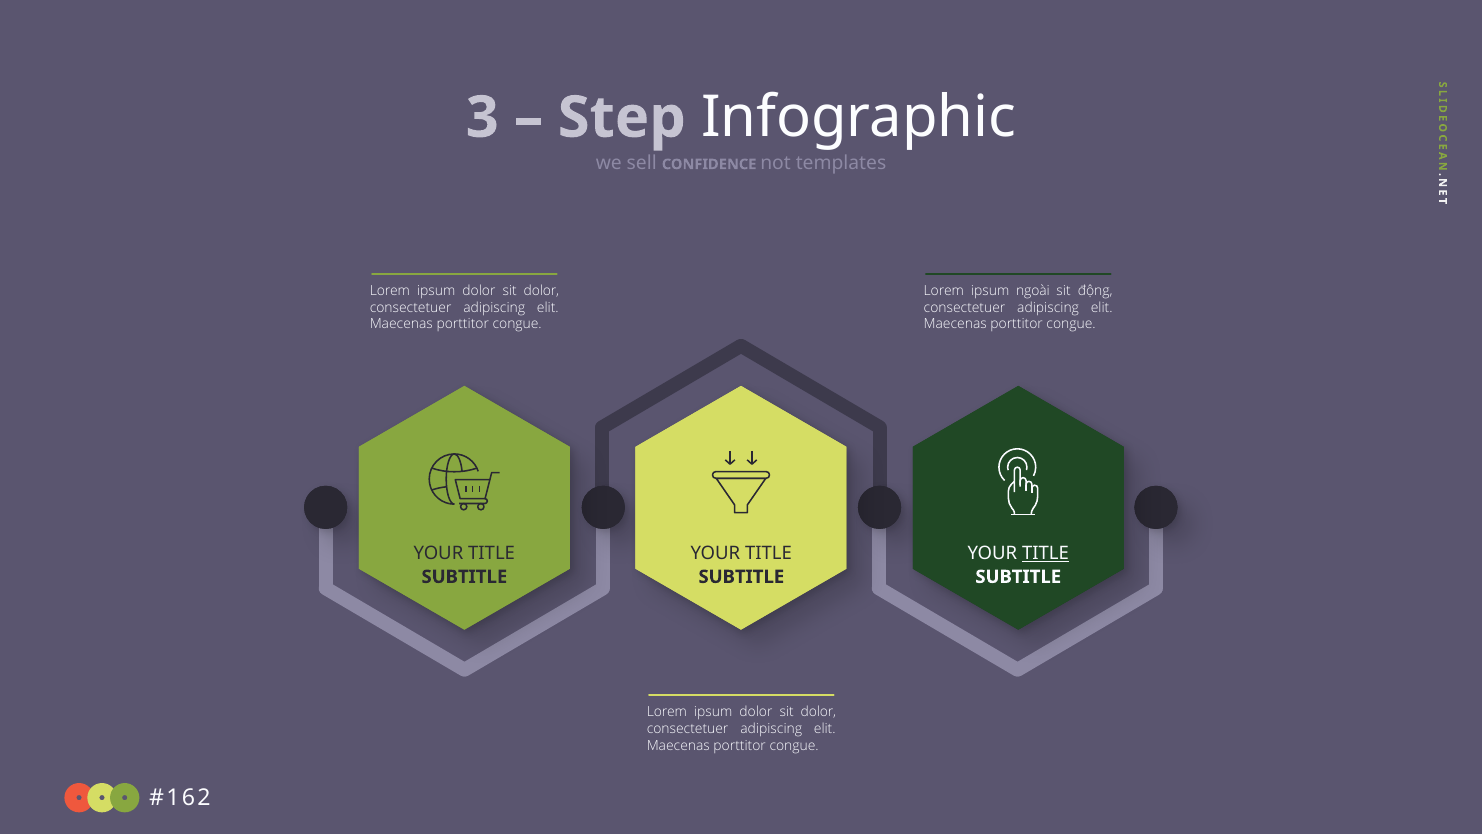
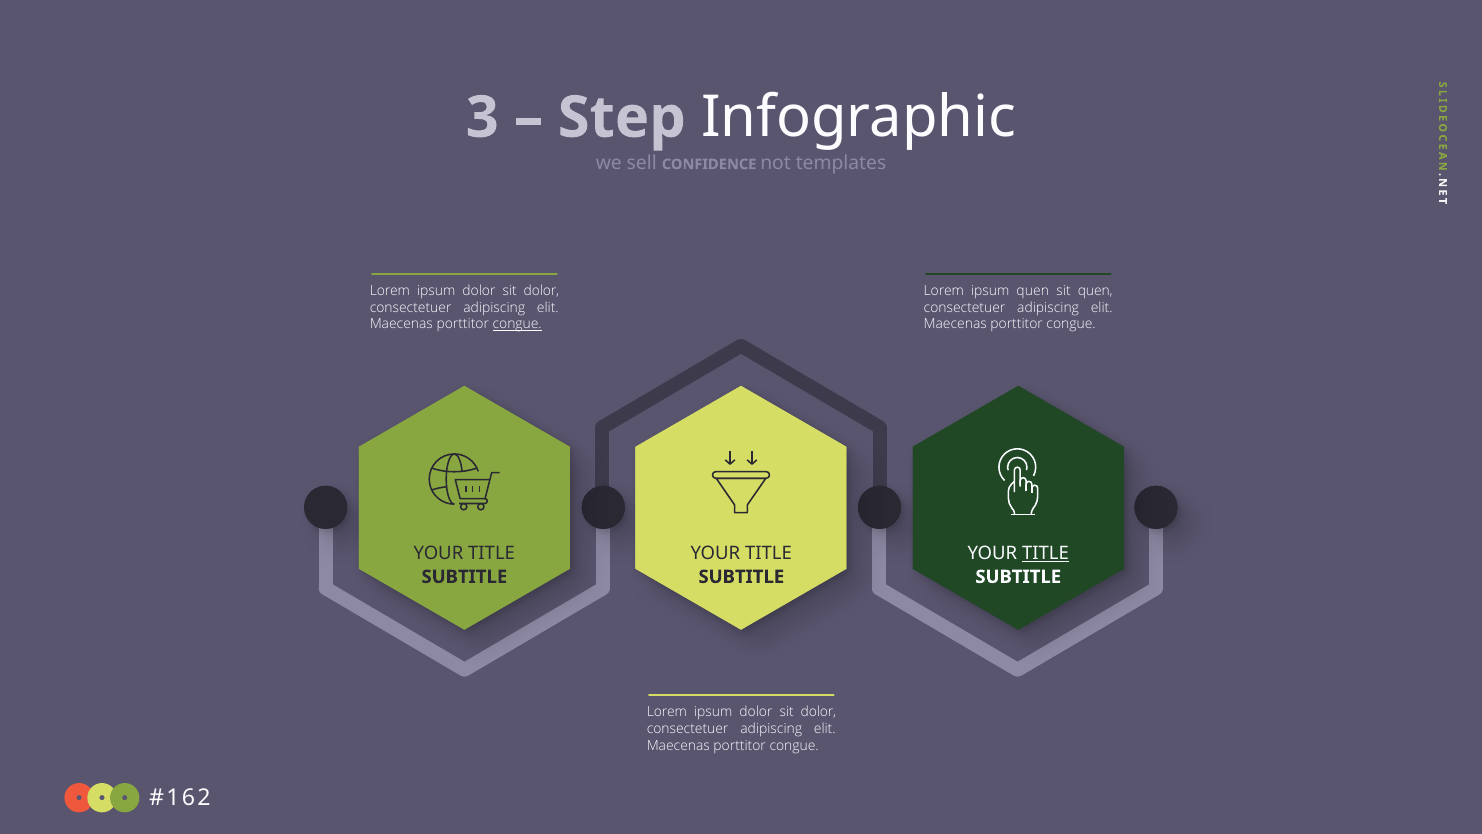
ipsum ngoài: ngoài -> quen
sit động: động -> quen
congue at (517, 324) underline: none -> present
